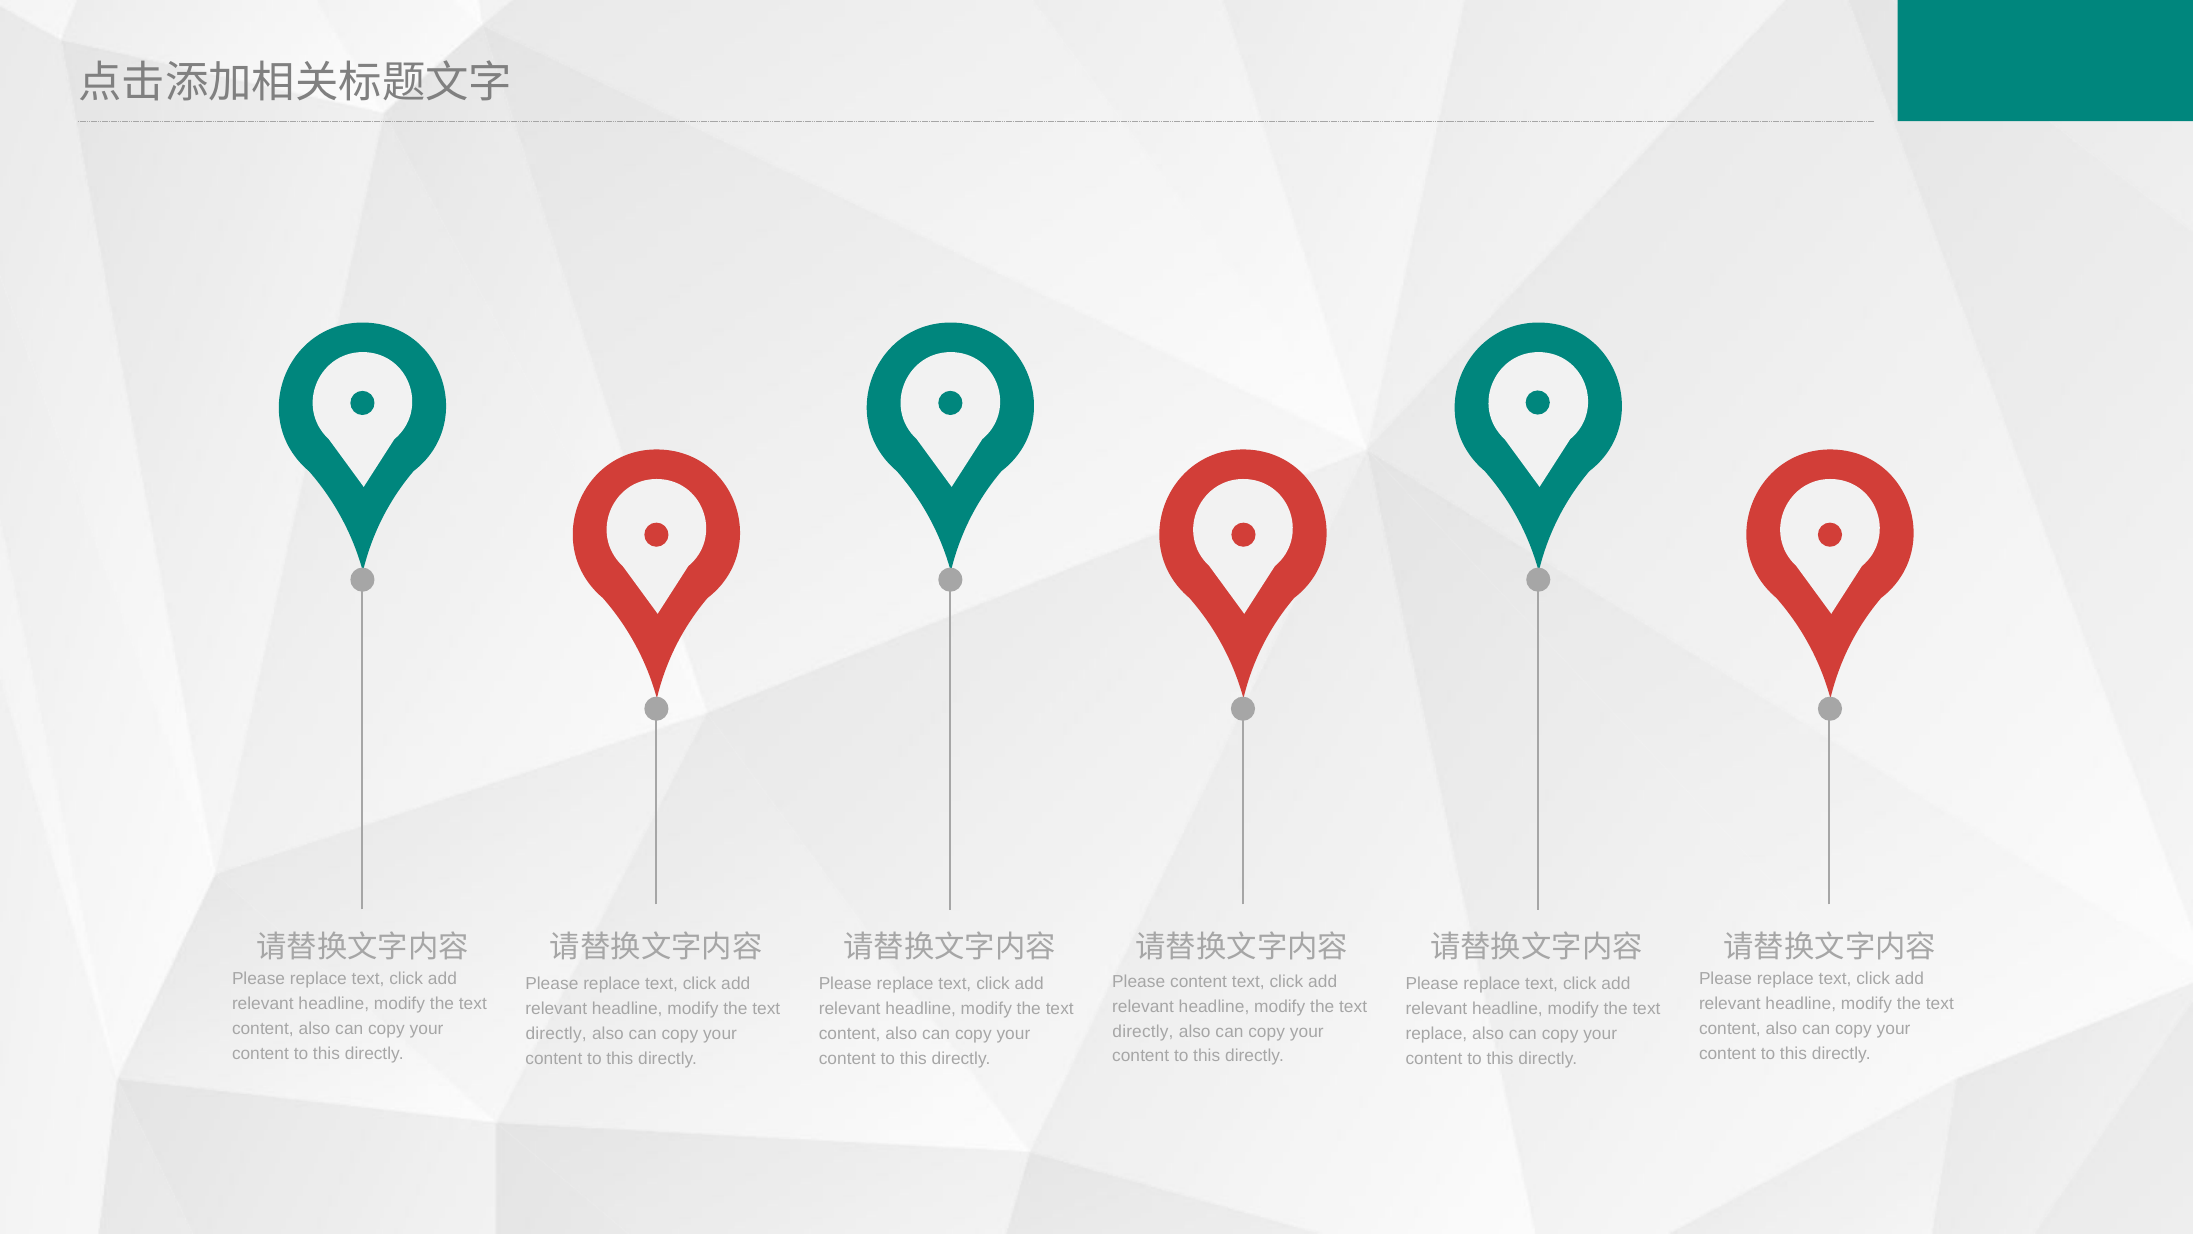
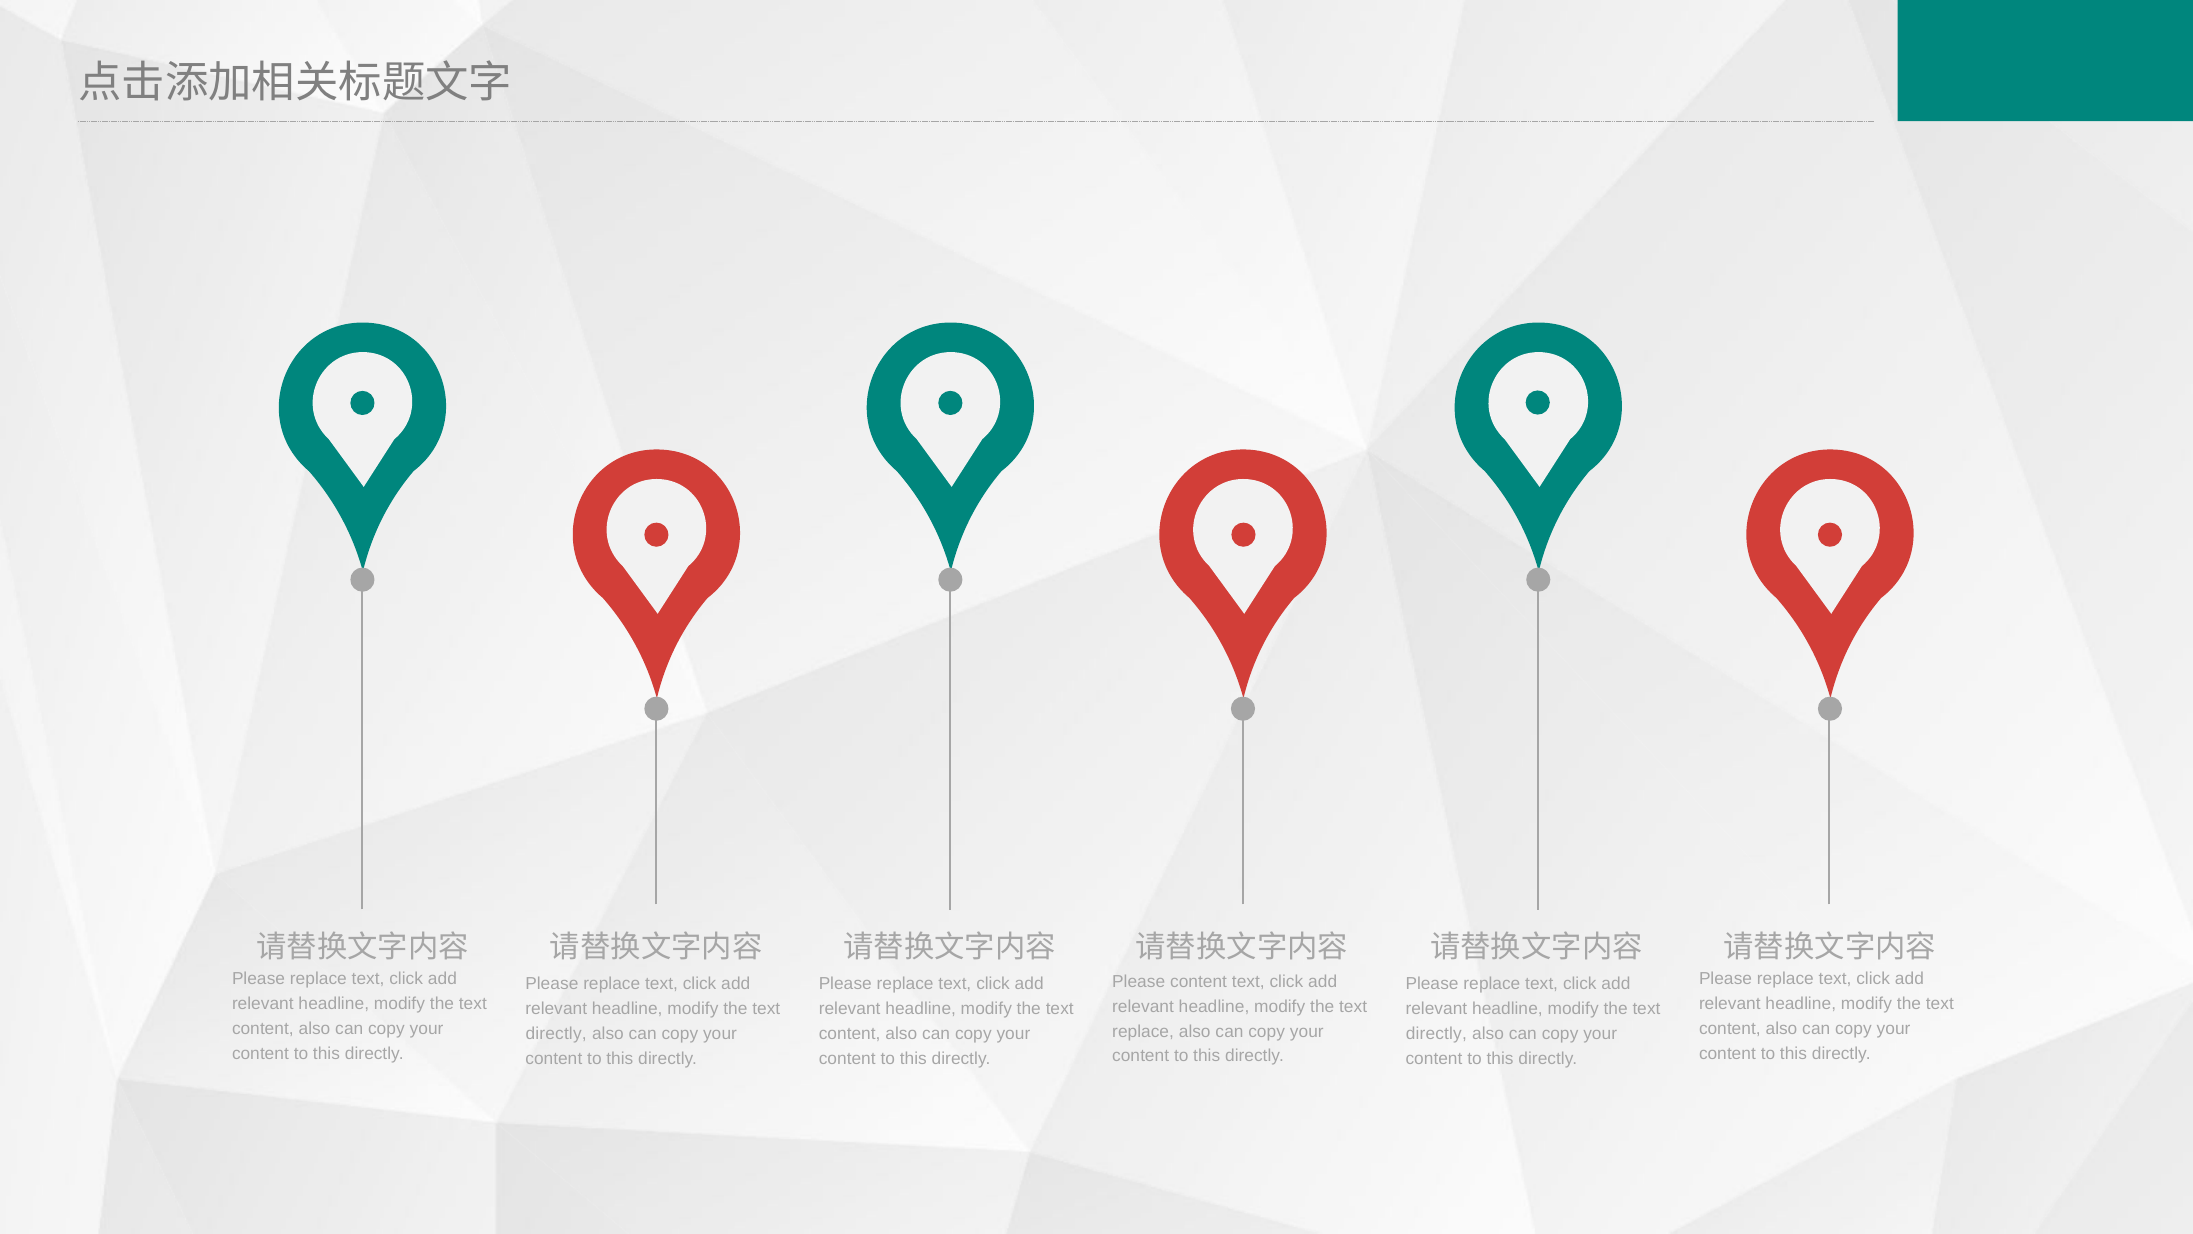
directly at (1143, 1031): directly -> replace
replace at (1436, 1033): replace -> directly
